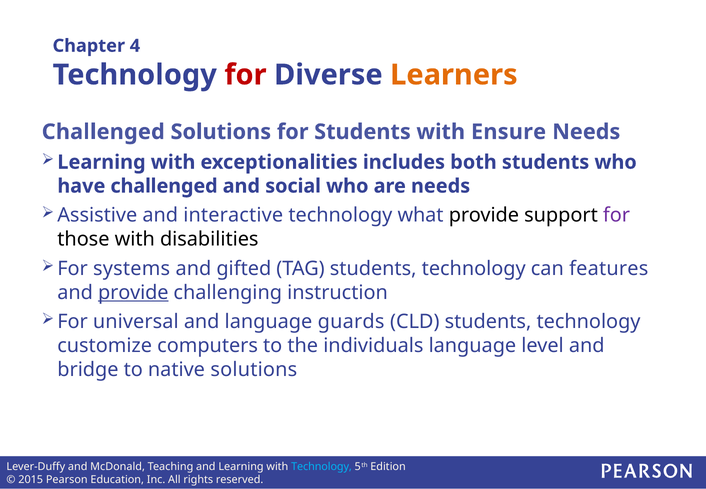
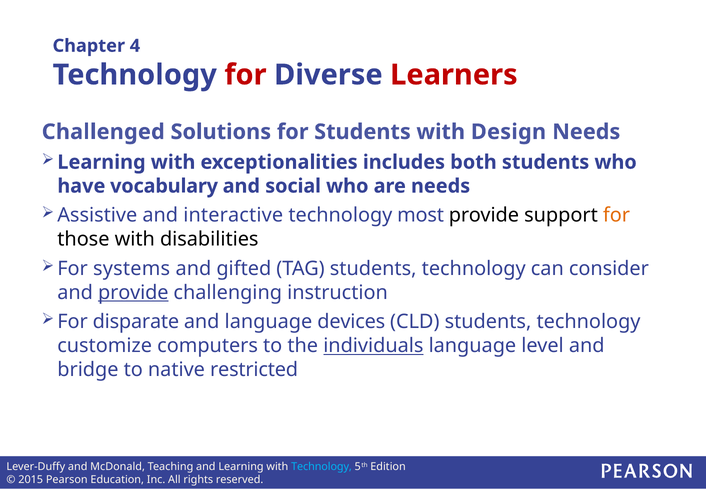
Learners colour: orange -> red
Ensure: Ensure -> Design
have challenged: challenged -> vocabulary
what: what -> most
for at (616, 215) colour: purple -> orange
features: features -> consider
universal: universal -> disparate
guards: guards -> devices
individuals underline: none -> present
native solutions: solutions -> restricted
